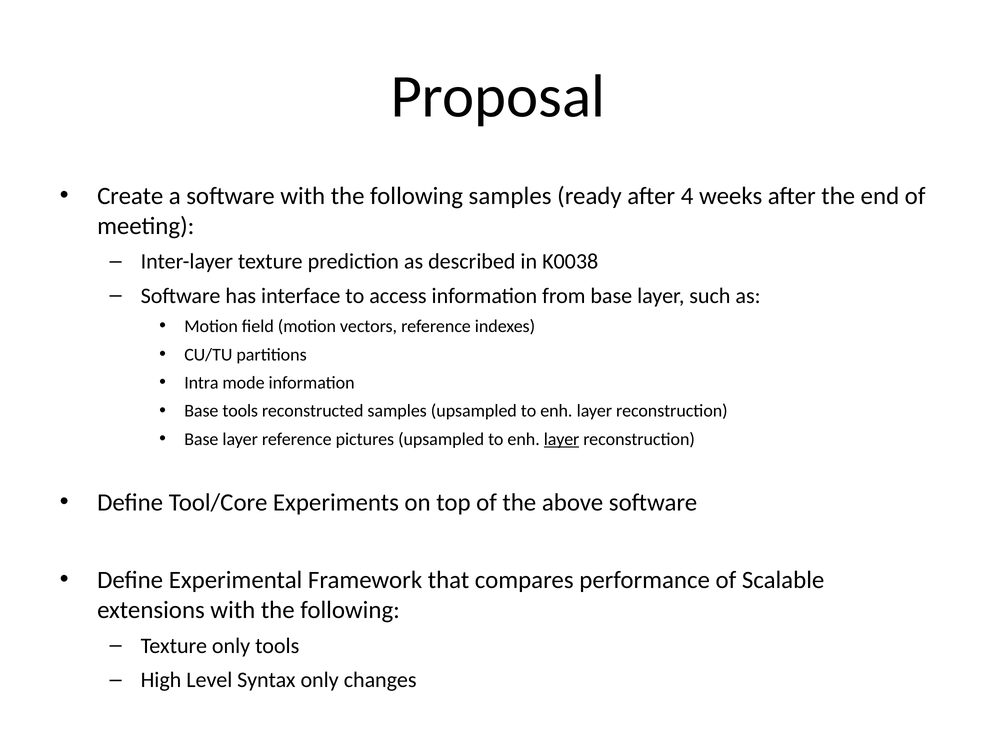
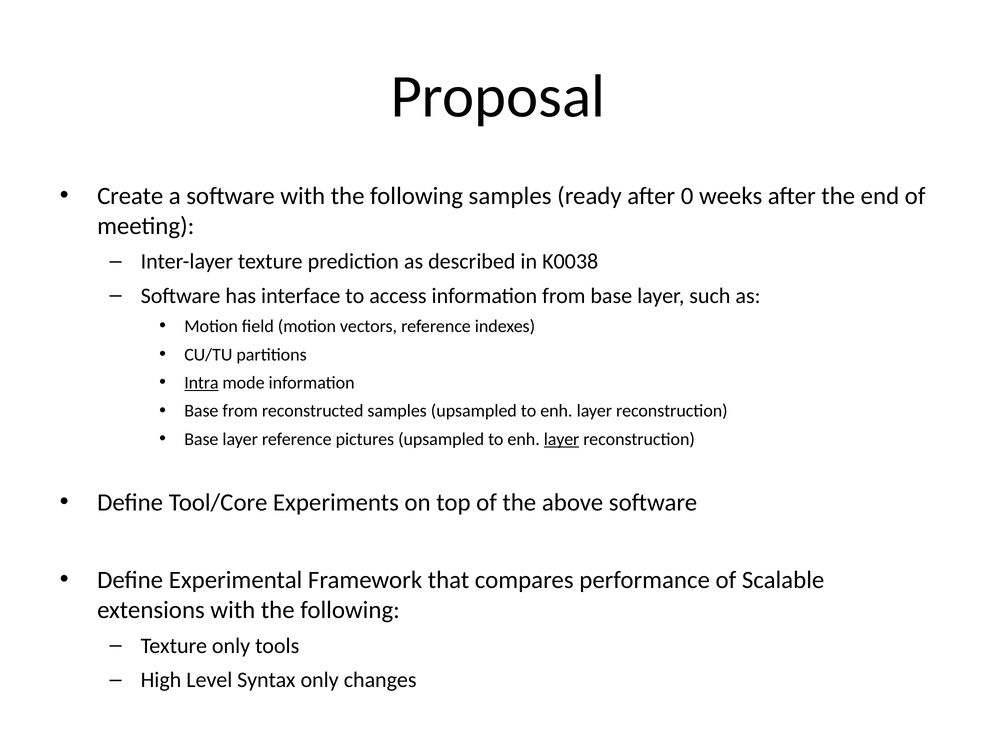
4: 4 -> 0
Intra underline: none -> present
Base tools: tools -> from
